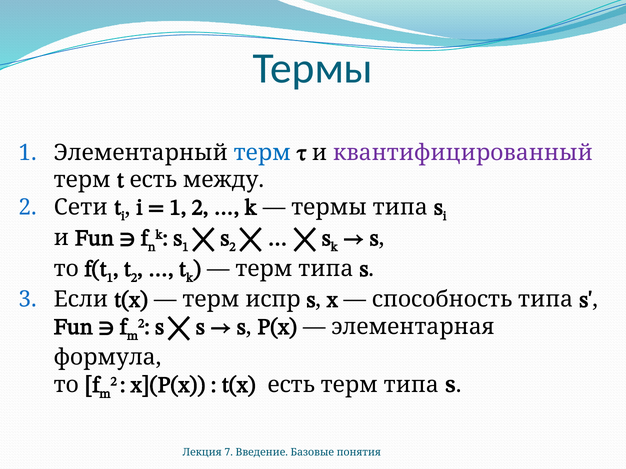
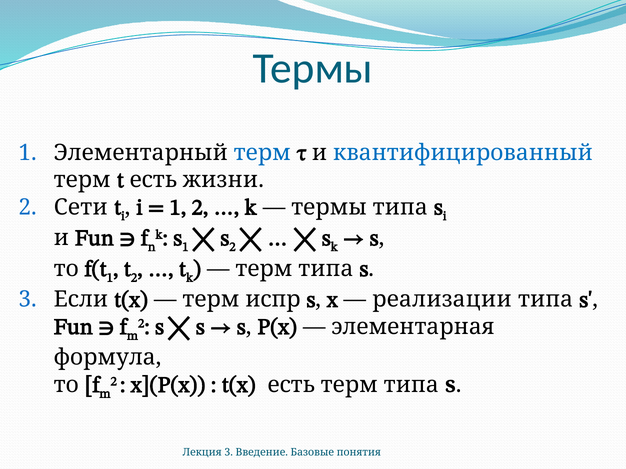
квантифицированный colour: purple -> blue
между: между -> жизни
способность: способность -> реализации
Лекция 7: 7 -> 3
